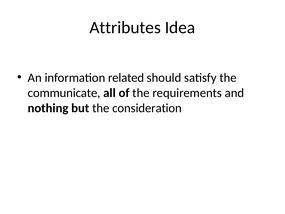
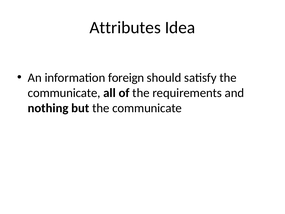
related: related -> foreign
but the consideration: consideration -> communicate
